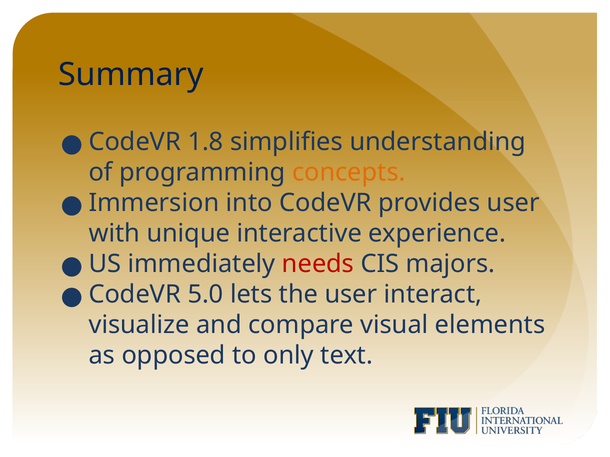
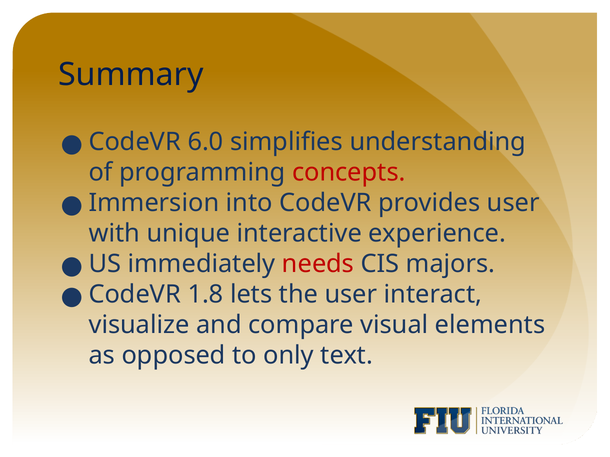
1.8: 1.8 -> 6.0
concepts colour: orange -> red
5.0: 5.0 -> 1.8
